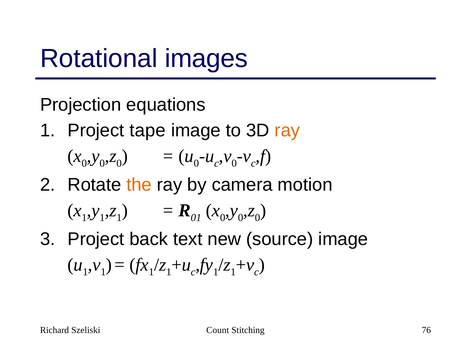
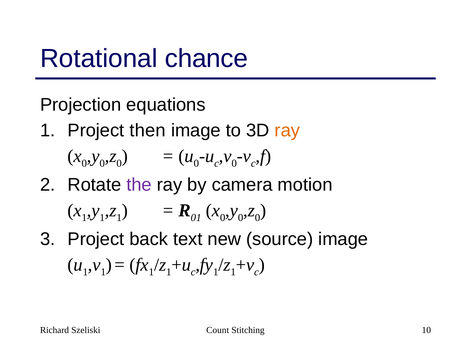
images: images -> chance
tape: tape -> then
the colour: orange -> purple
76: 76 -> 10
